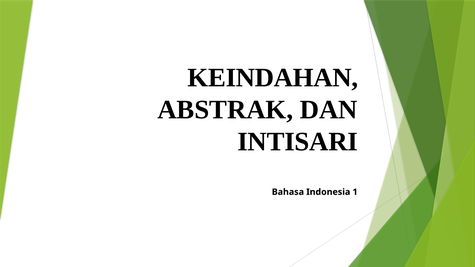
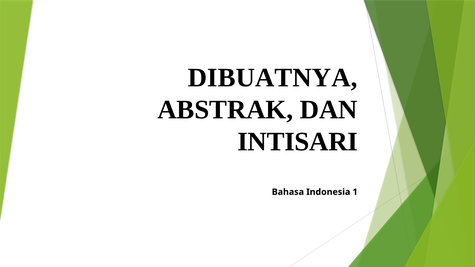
KEINDAHAN: KEINDAHAN -> DIBUATNYA
